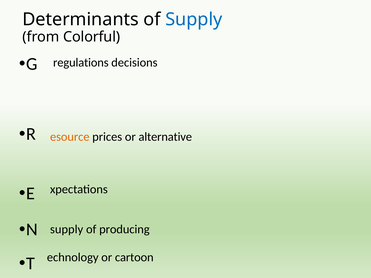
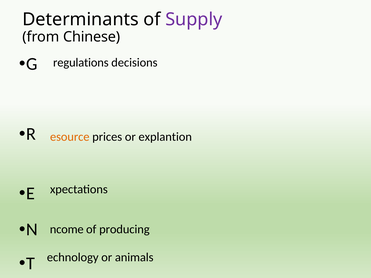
Supply at (194, 19) colour: blue -> purple
Colorful: Colorful -> Chinese
alternative: alternative -> explantion
supply at (67, 230): supply -> ncome
cartoon: cartoon -> animals
